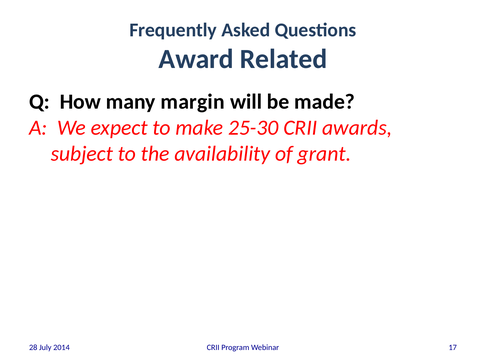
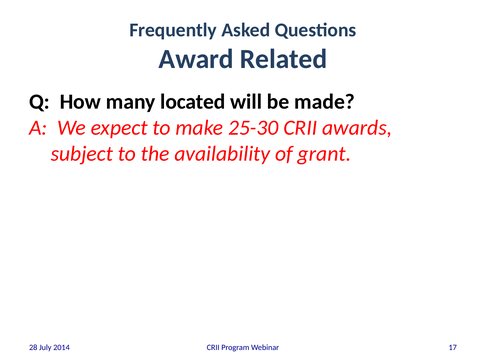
margin: margin -> located
